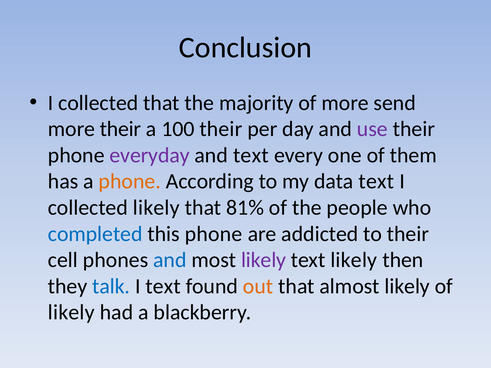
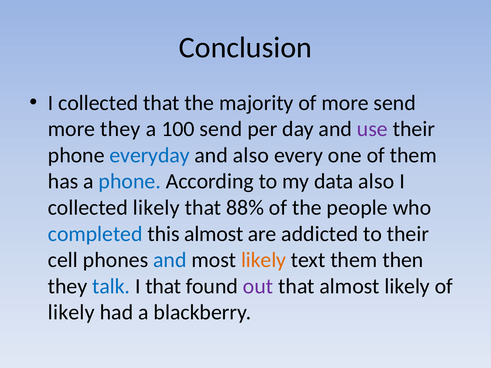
more their: their -> they
100 their: their -> send
everyday colour: purple -> blue
and text: text -> also
phone at (130, 182) colour: orange -> blue
data text: text -> also
81%: 81% -> 88%
this phone: phone -> almost
likely at (264, 260) colour: purple -> orange
text likely: likely -> them
I text: text -> that
out colour: orange -> purple
